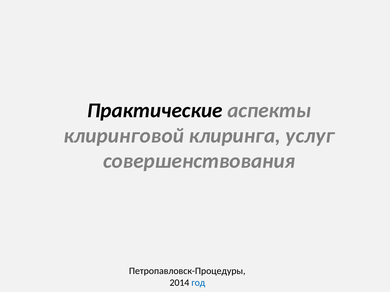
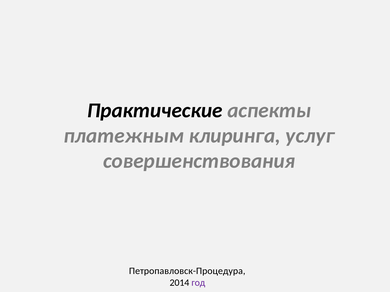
клиринговой: клиринговой -> платежным
Петропавловск-Процедуры: Петропавловск-Процедуры -> Петропавловск-Процедура
год colour: blue -> purple
